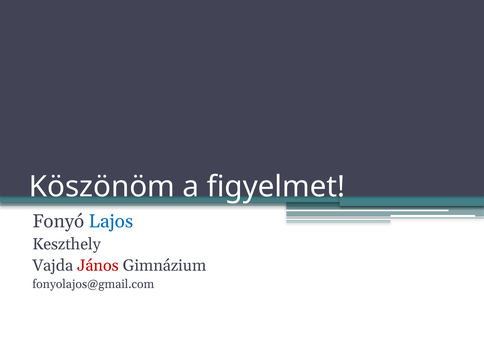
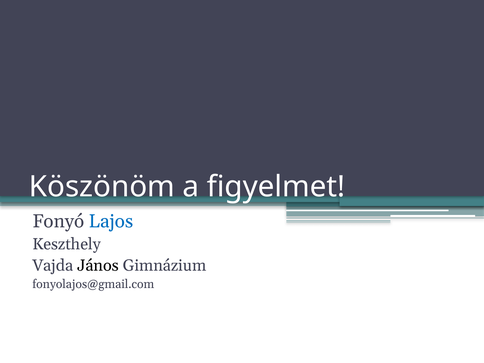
János colour: red -> black
